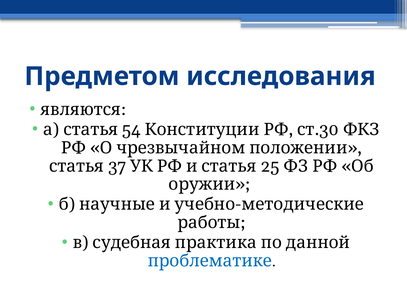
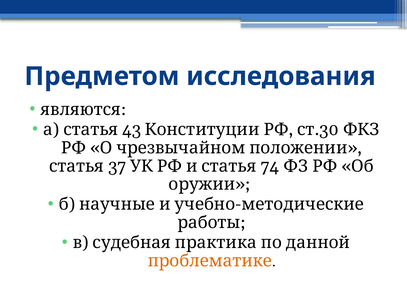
54: 54 -> 43
25: 25 -> 74
проблематике colour: blue -> orange
